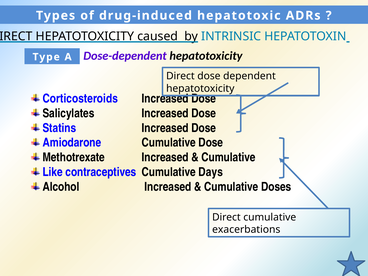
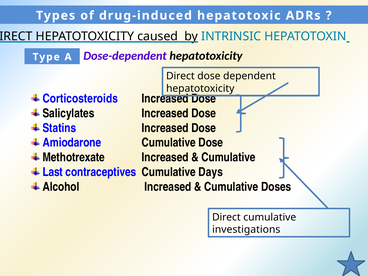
Like: Like -> Last
exacerbations: exacerbations -> investigations
